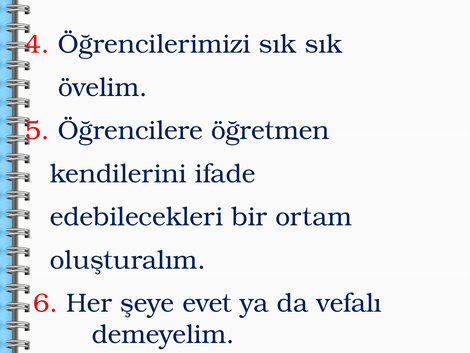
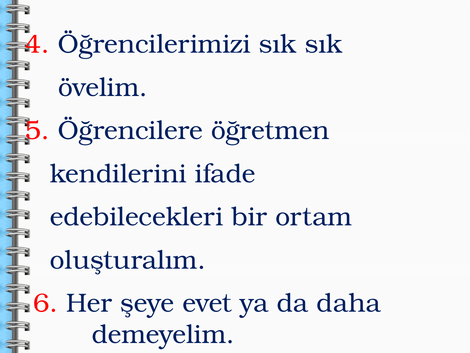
vefalı: vefalı -> daha
